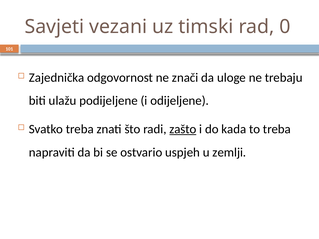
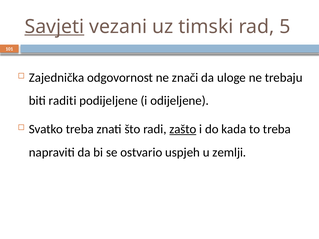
Savjeti underline: none -> present
0: 0 -> 5
ulažu: ulažu -> raditi
